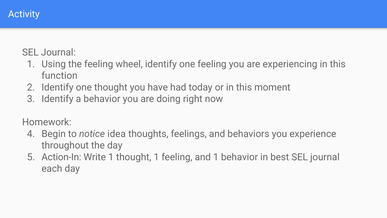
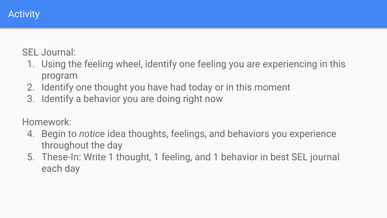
function: function -> program
Action-In: Action-In -> These-In
